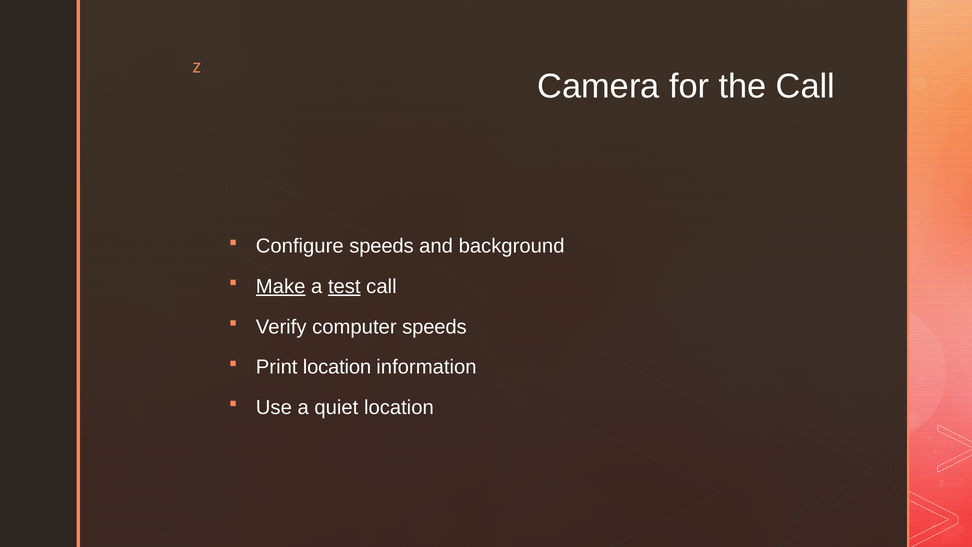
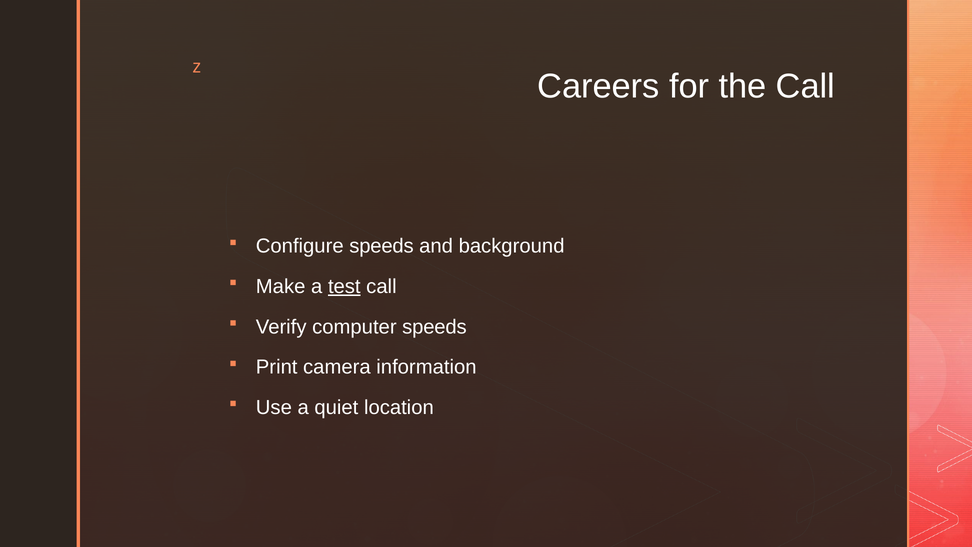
Camera: Camera -> Careers
Make underline: present -> none
Print location: location -> camera
